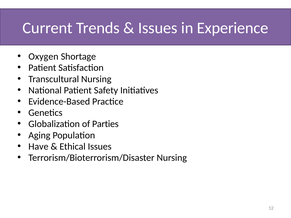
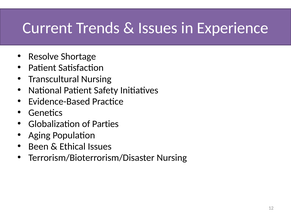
Oxygen: Oxygen -> Resolve
Have: Have -> Been
